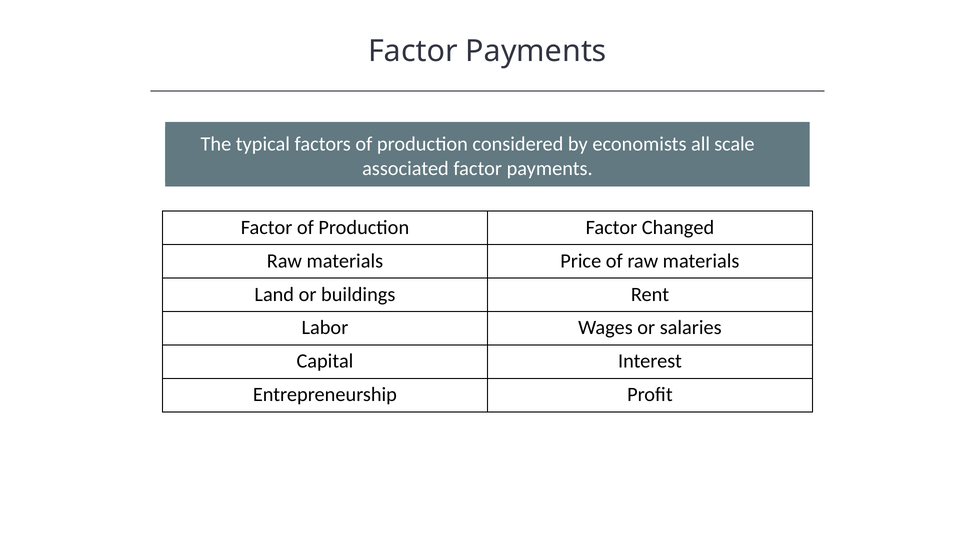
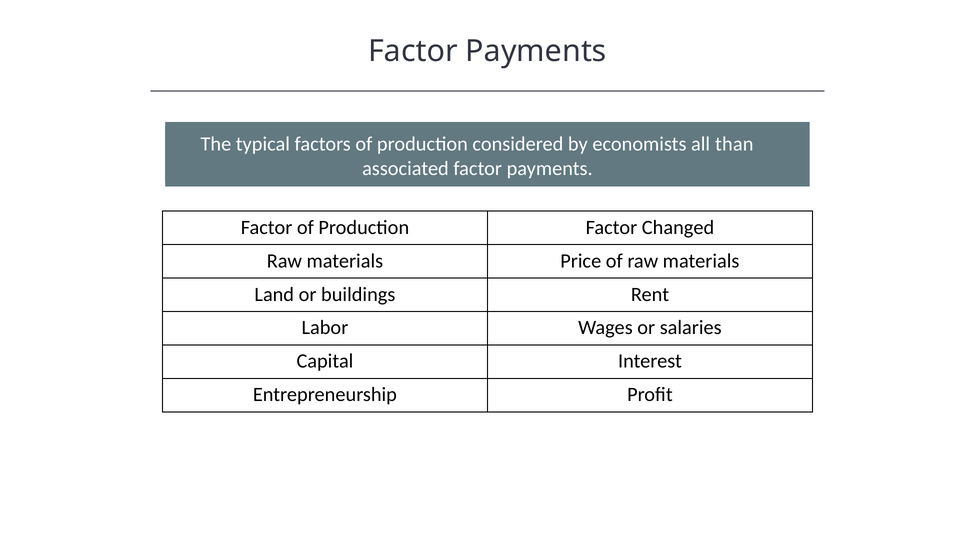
scale: scale -> than
